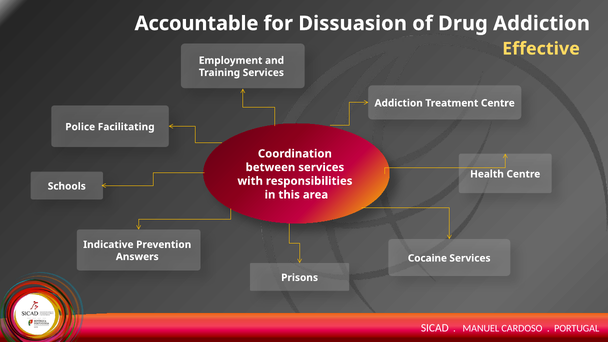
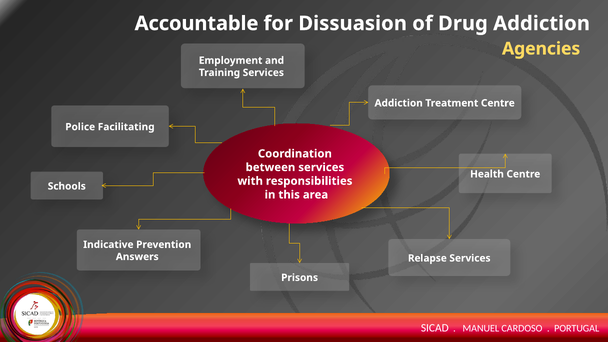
Effective: Effective -> Agencies
Cocaine: Cocaine -> Relapse
